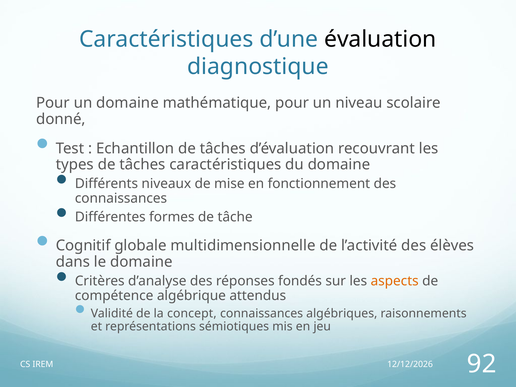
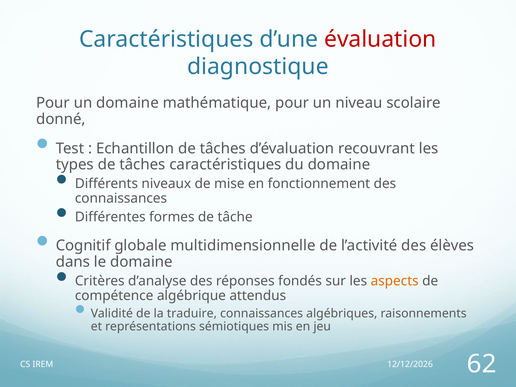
évaluation colour: black -> red
concept: concept -> traduire
92: 92 -> 62
